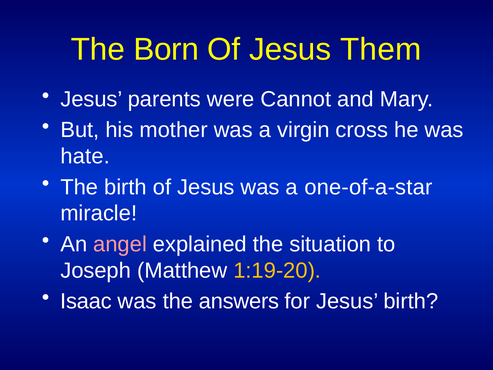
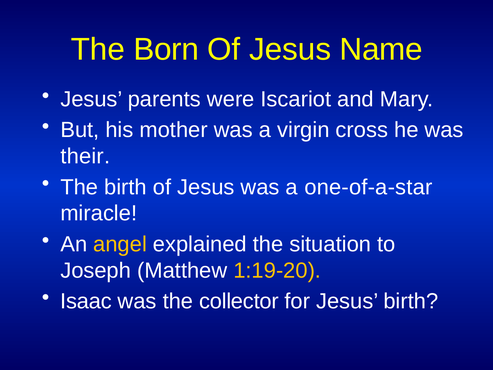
Them: Them -> Name
Cannot: Cannot -> Iscariot
hate: hate -> their
angel colour: pink -> yellow
answers: answers -> collector
